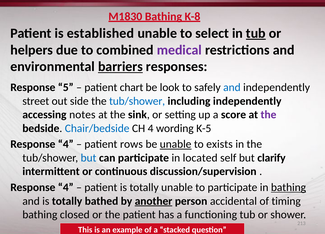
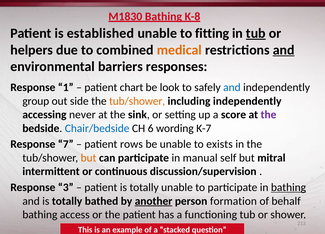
select: select -> fitting
medical colour: purple -> orange
and at (284, 50) underline: none -> present
barriers underline: present -> none
5: 5 -> 1
street: street -> group
tub/shower at (137, 101) colour: blue -> orange
notes: notes -> never
CH 4: 4 -> 6
K-5: K-5 -> K-7
4 at (66, 144): 4 -> 7
unable at (176, 144) underline: present -> none
but at (89, 158) colour: blue -> orange
located: located -> manual
clarify: clarify -> mitral
4 at (66, 187): 4 -> 3
accidental: accidental -> formation
timing: timing -> behalf
closed: closed -> access
